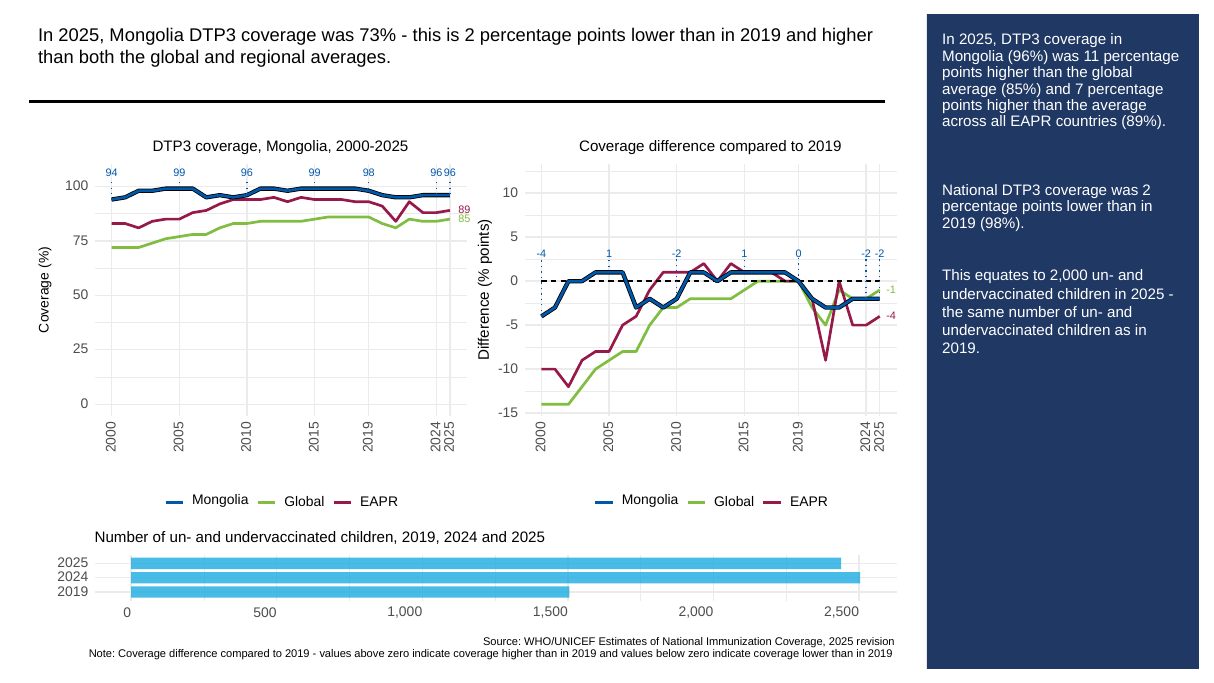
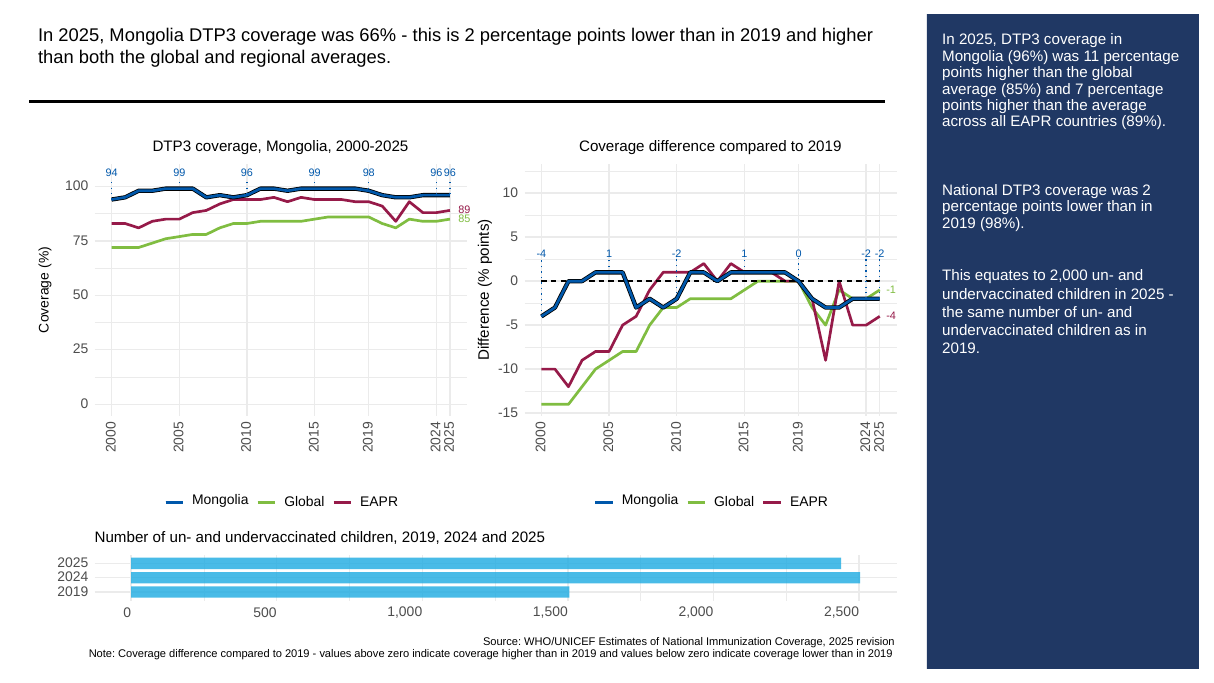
73%: 73% -> 66%
